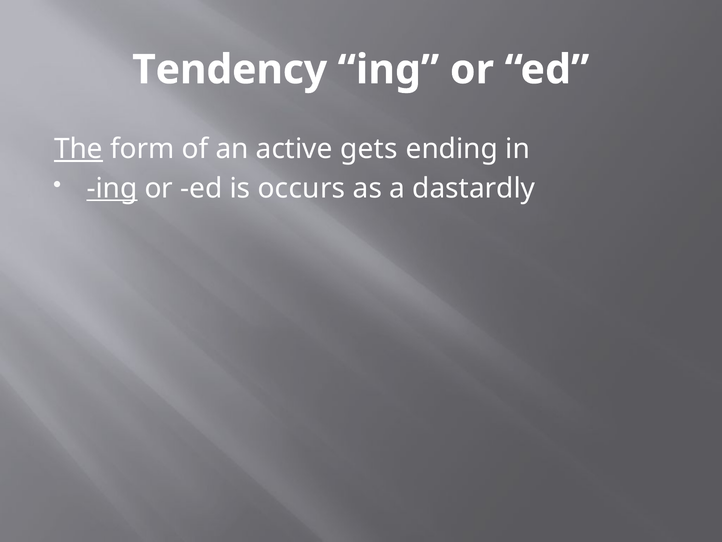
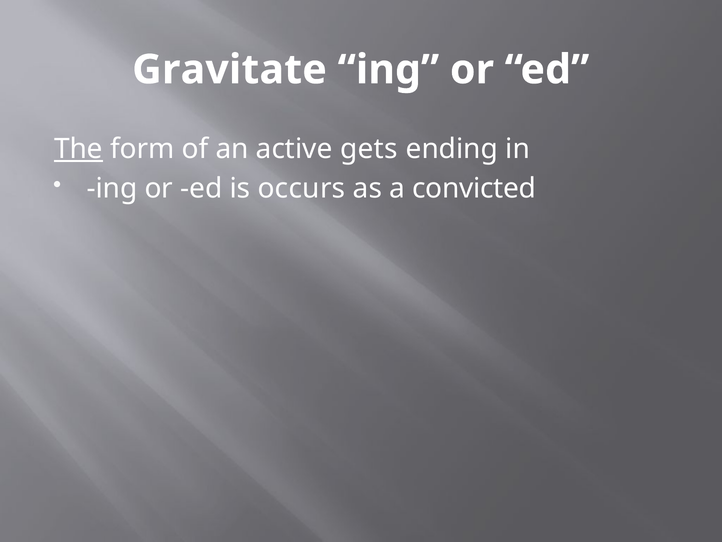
Tendency: Tendency -> Gravitate
ing at (112, 188) underline: present -> none
dastardly: dastardly -> convicted
